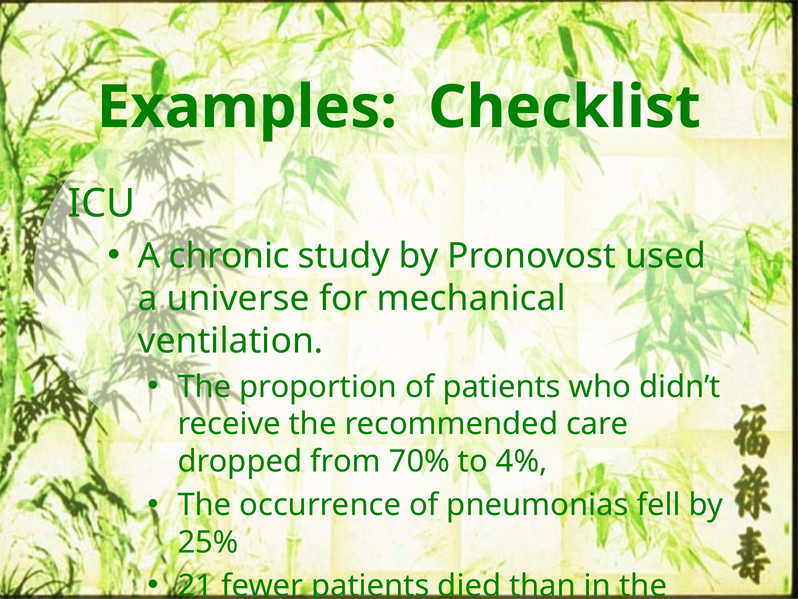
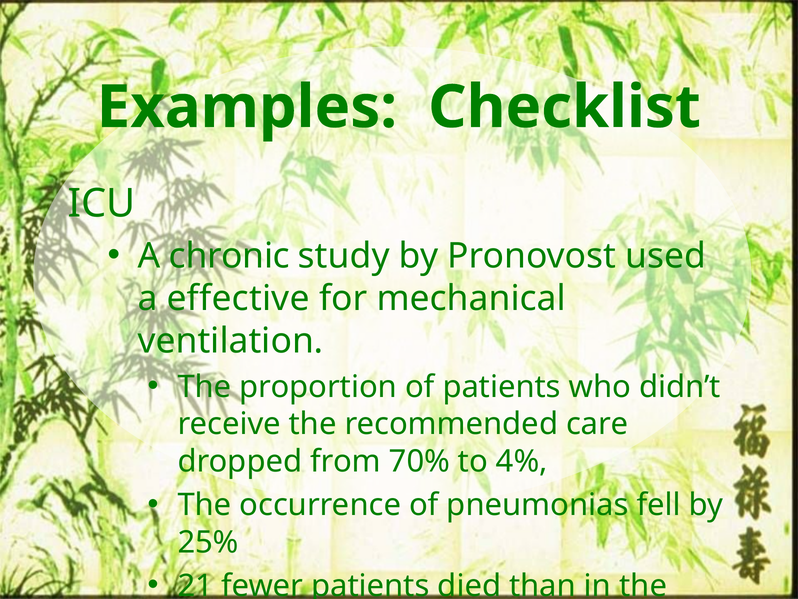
universe: universe -> effective
